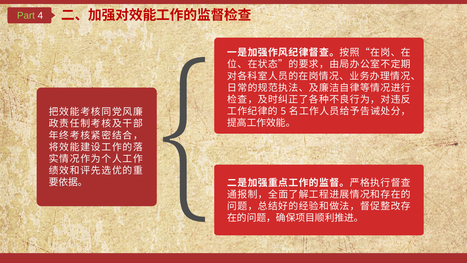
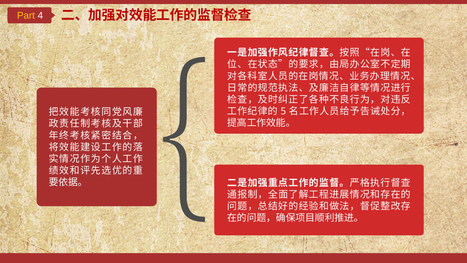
Part colour: light green -> yellow
